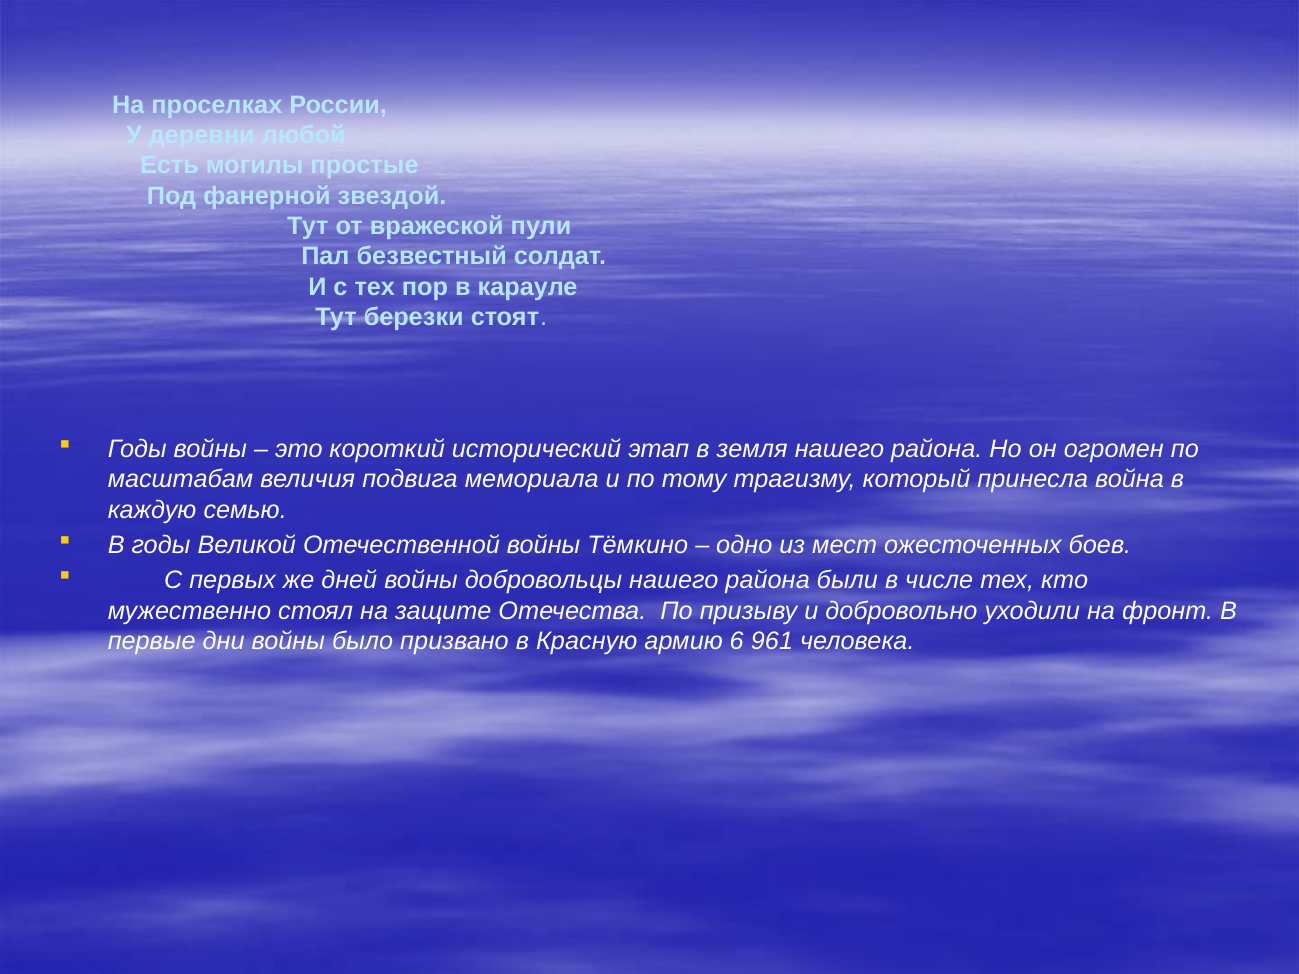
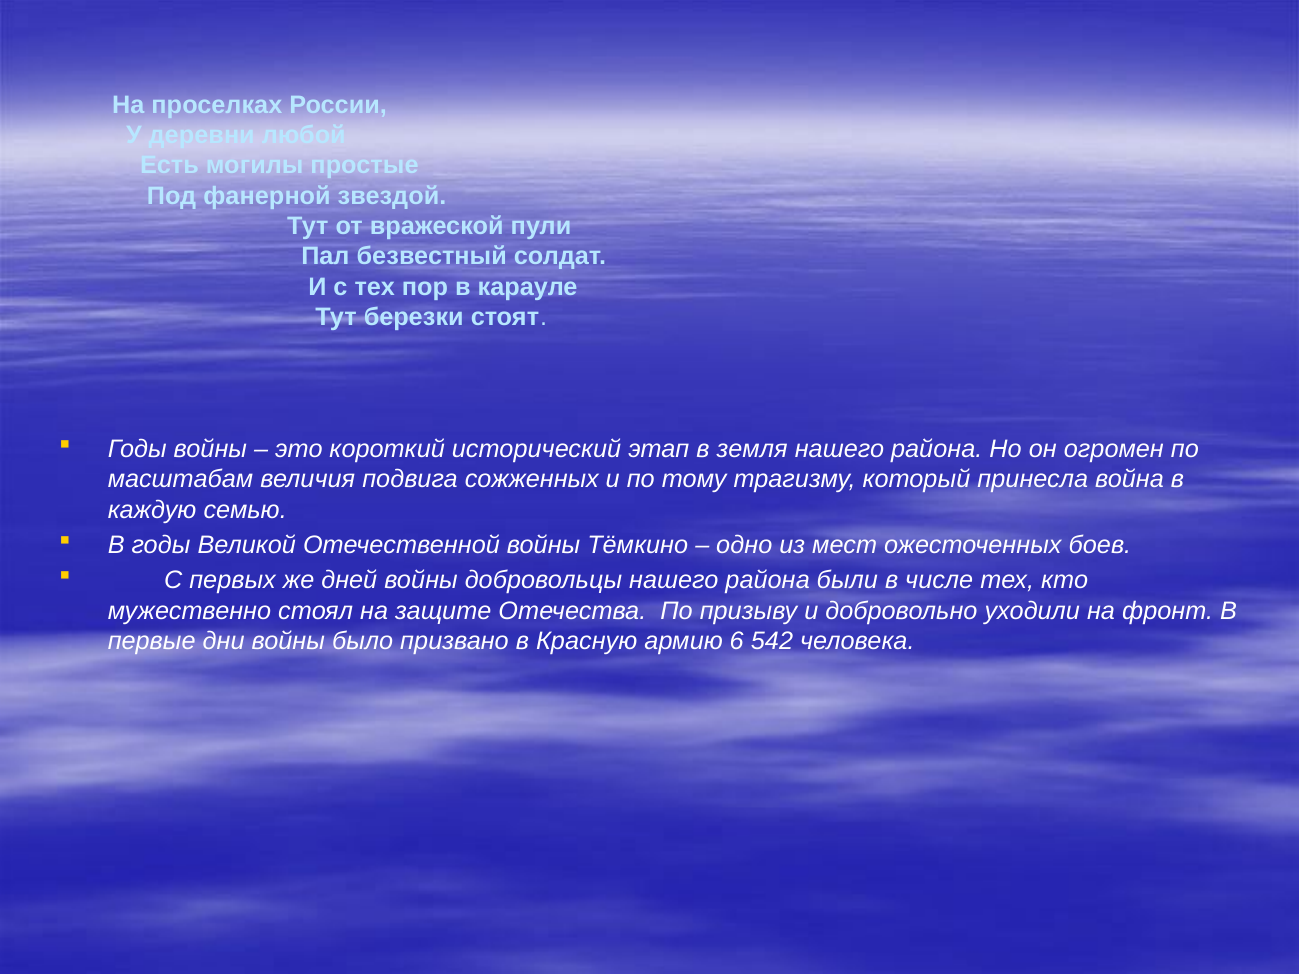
мемориала: мемориала -> сожженных
961: 961 -> 542
